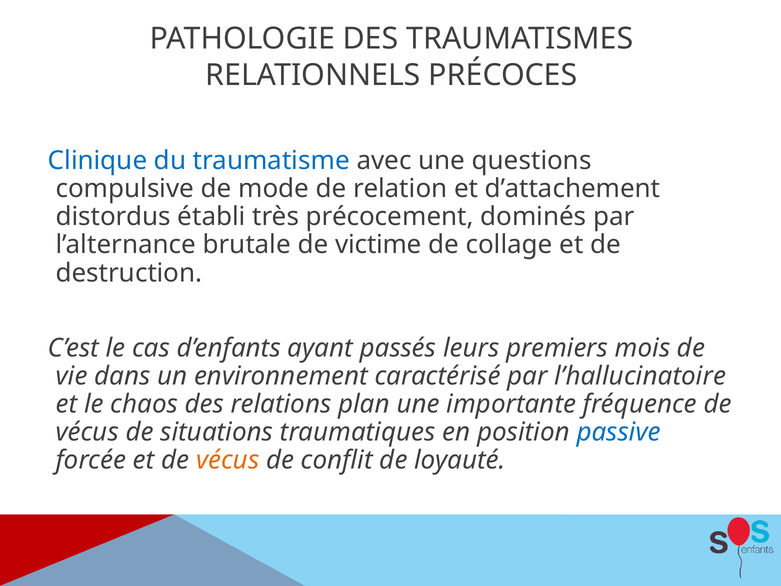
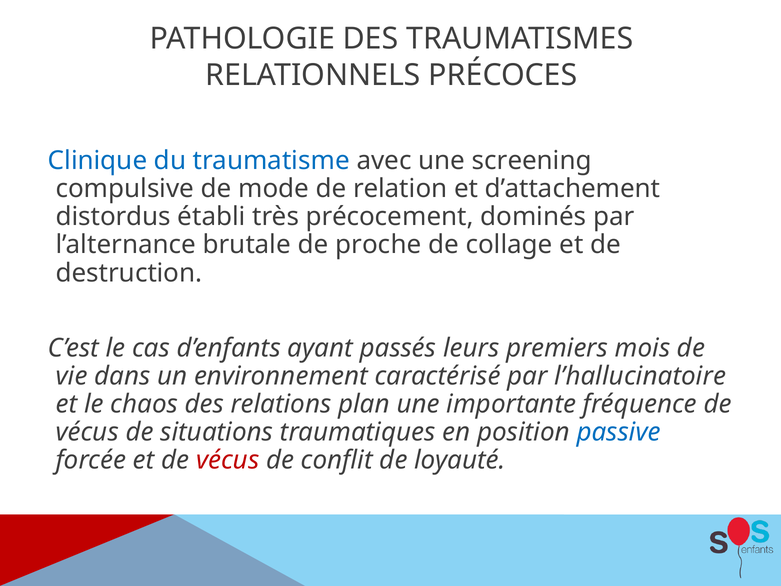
questions: questions -> screening
victime: victime -> proche
vécus at (228, 460) colour: orange -> red
